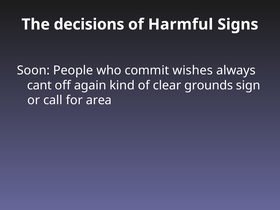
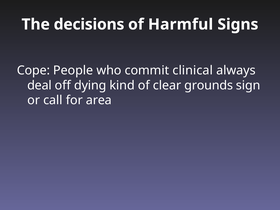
Soon: Soon -> Cope
wishes: wishes -> clinical
cant: cant -> deal
again: again -> dying
